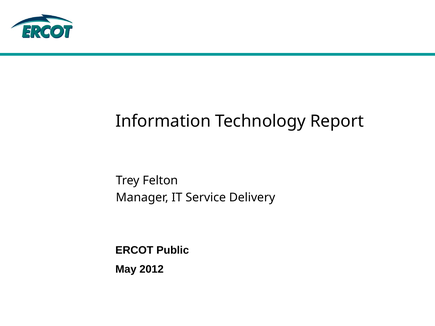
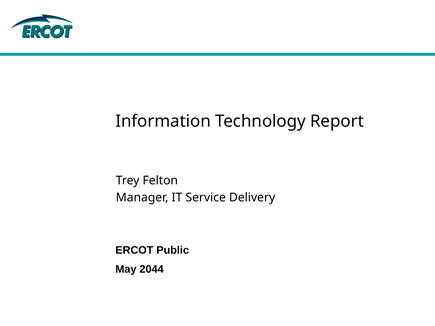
2012: 2012 -> 2044
